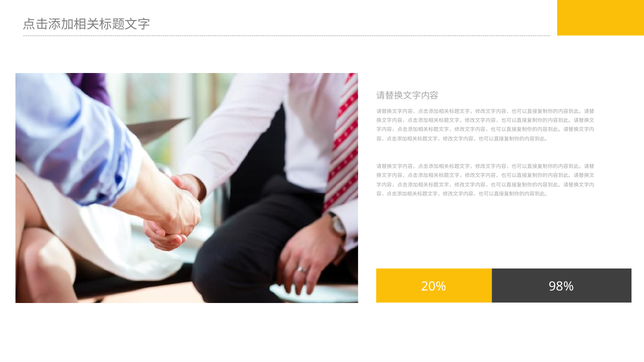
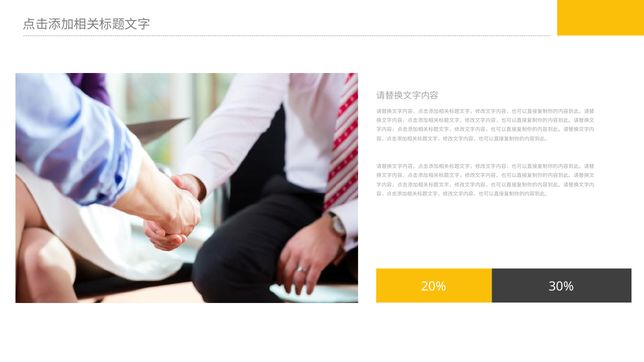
98%: 98% -> 30%
